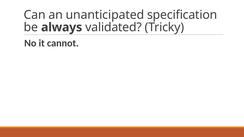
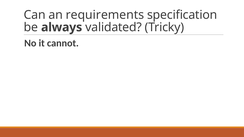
unanticipated: unanticipated -> requirements
